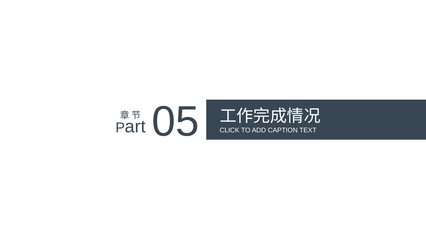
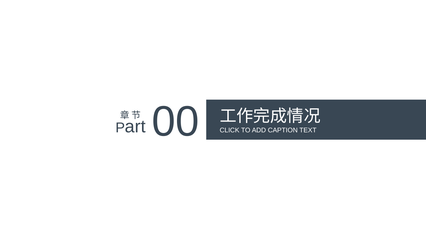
05: 05 -> 00
